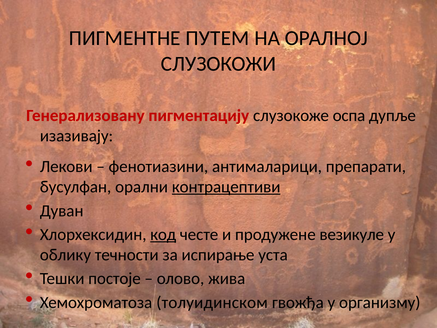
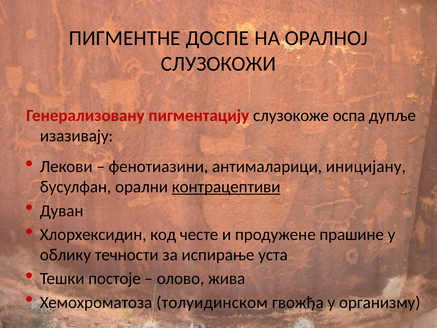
ПУТЕМ: ПУТЕМ -> ДОСПЕ
препарати: препарати -> иницијану
код underline: present -> none
везикуле: везикуле -> прашине
